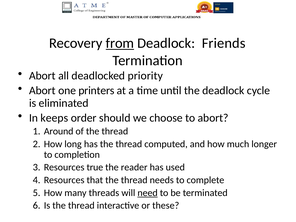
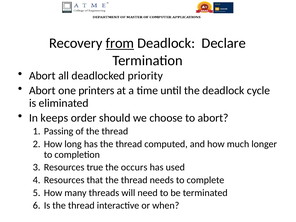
Friends: Friends -> Declare
Around: Around -> Passing
reader: reader -> occurs
need underline: present -> none
these: these -> when
